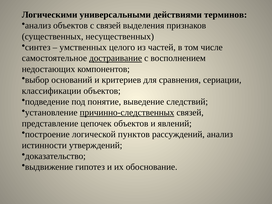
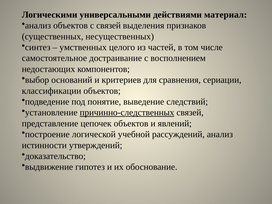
терминов: терминов -> материал
достраивание underline: present -> none
пунктов: пунктов -> учебной
